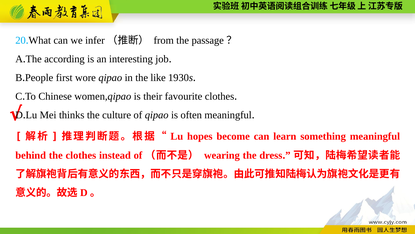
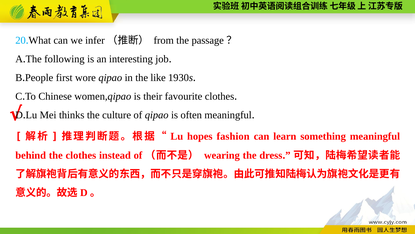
according: according -> following
become: become -> fashion
